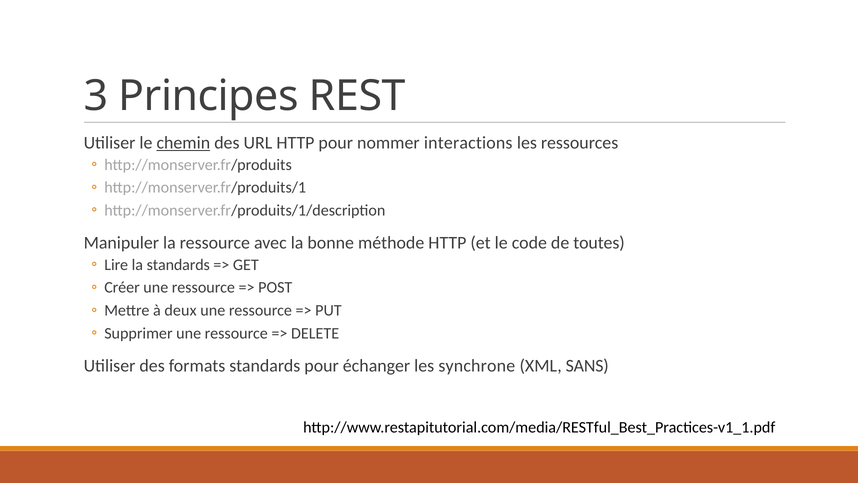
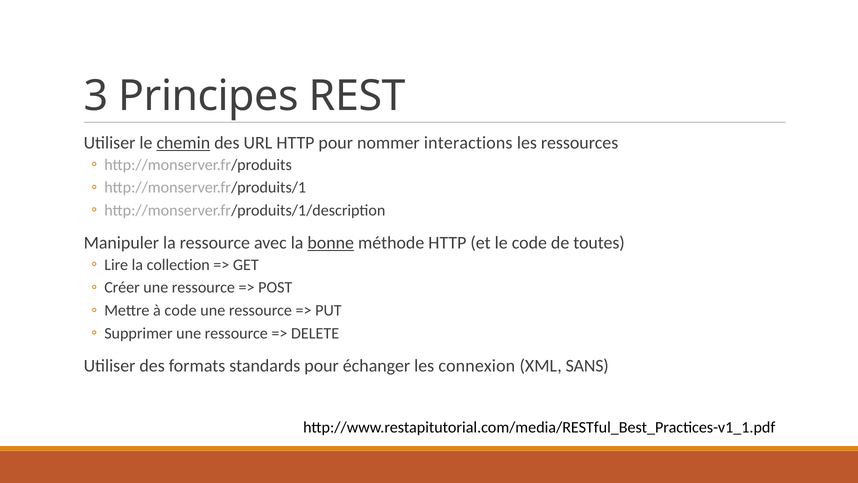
bonne underline: none -> present
la standards: standards -> collection
à deux: deux -> code
synchrone: synchrone -> connexion
